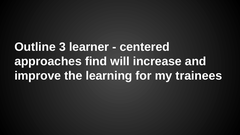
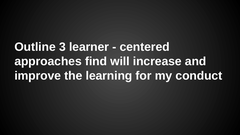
trainees: trainees -> conduct
